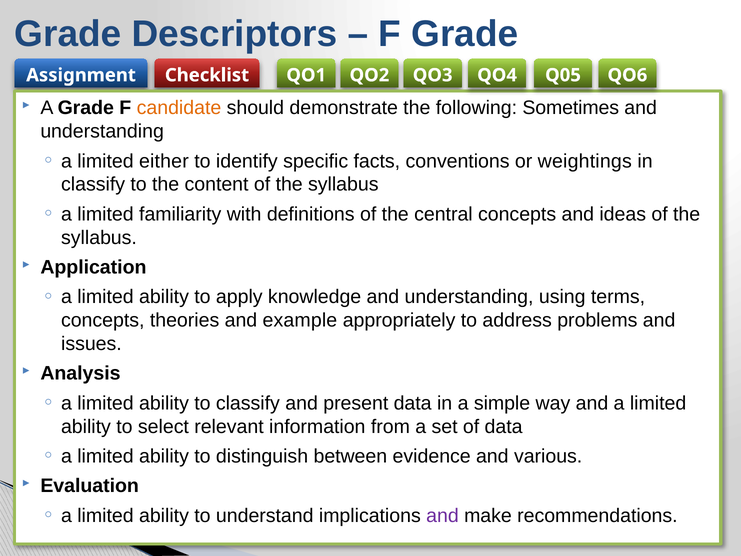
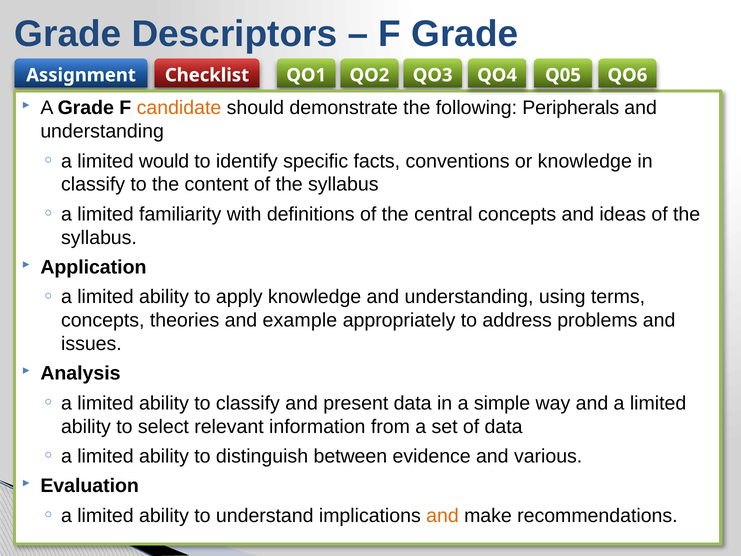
Sometimes: Sometimes -> Peripherals
either: either -> would
or weightings: weightings -> knowledge
and at (442, 515) colour: purple -> orange
